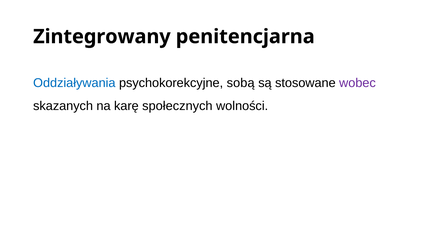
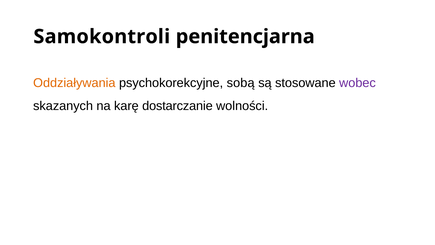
Zintegrowany: Zintegrowany -> Samokontroli
Oddziaływania colour: blue -> orange
społecznych: społecznych -> dostarczanie
